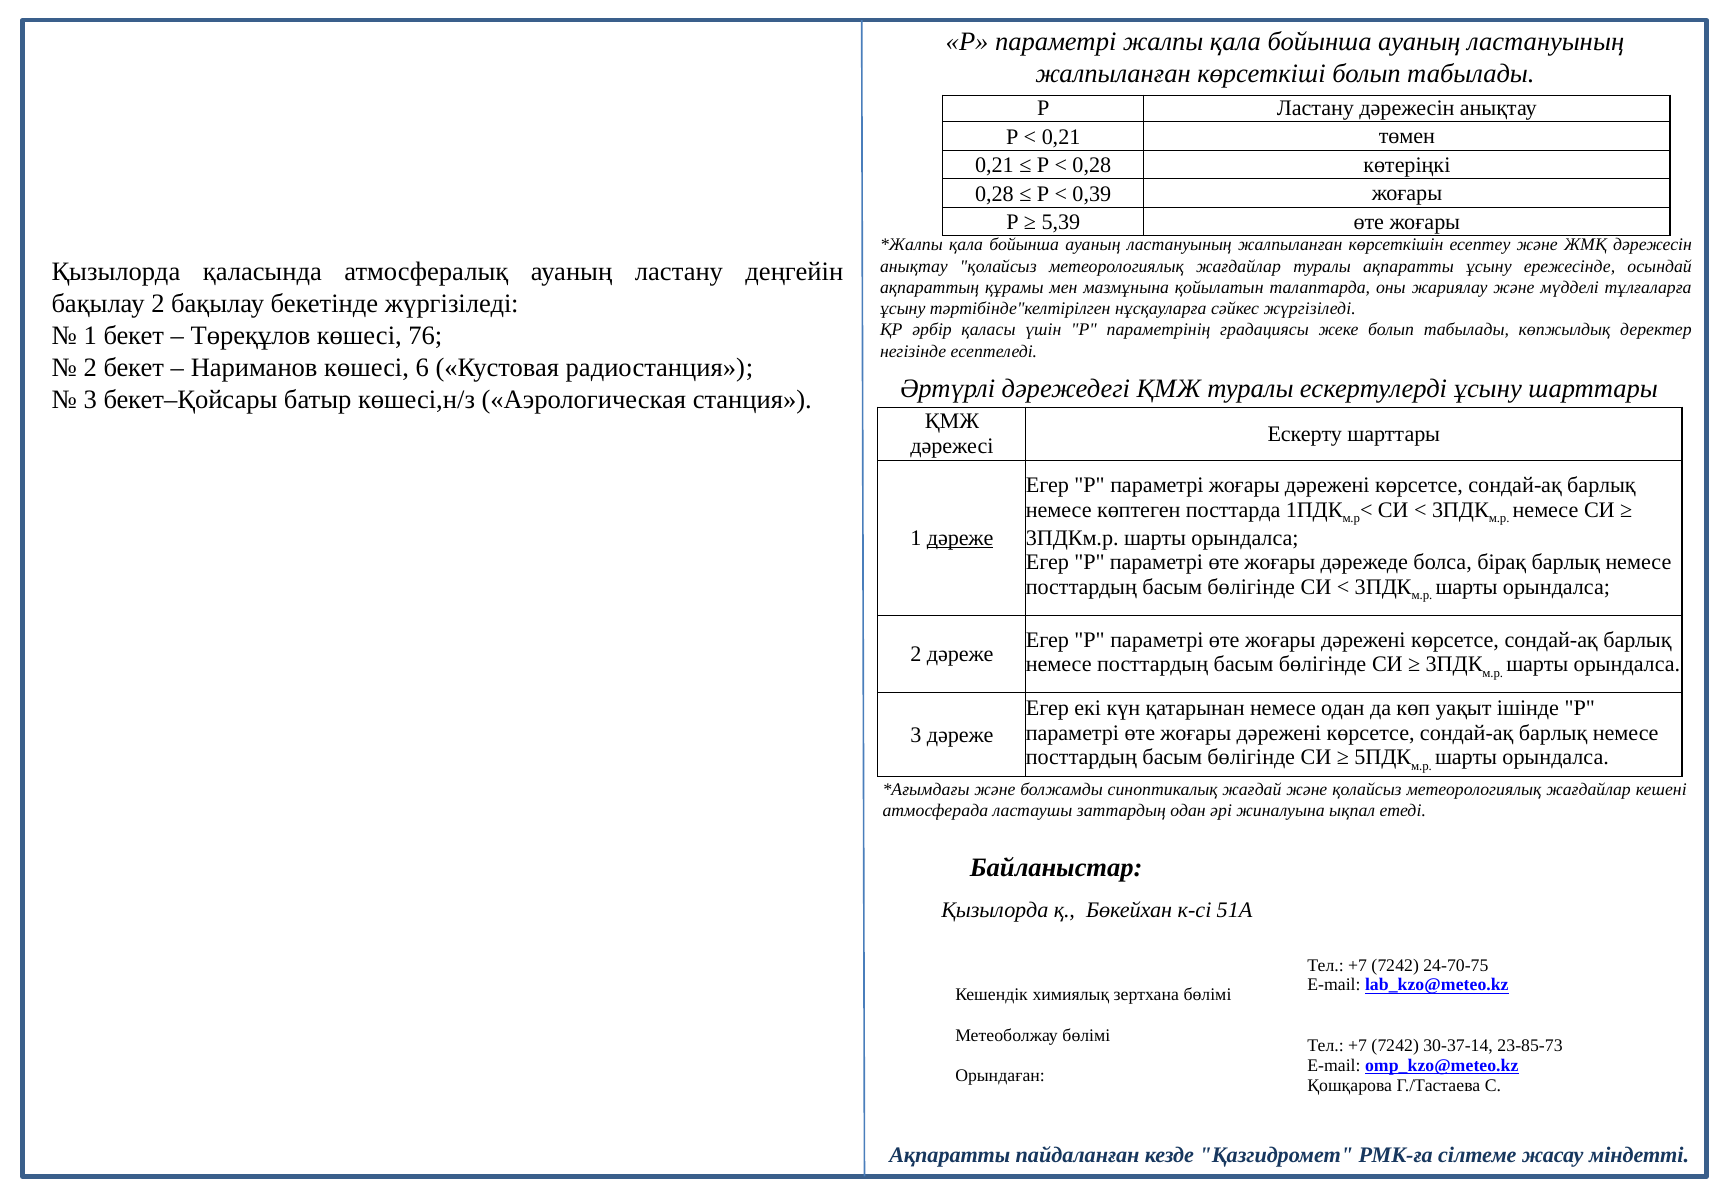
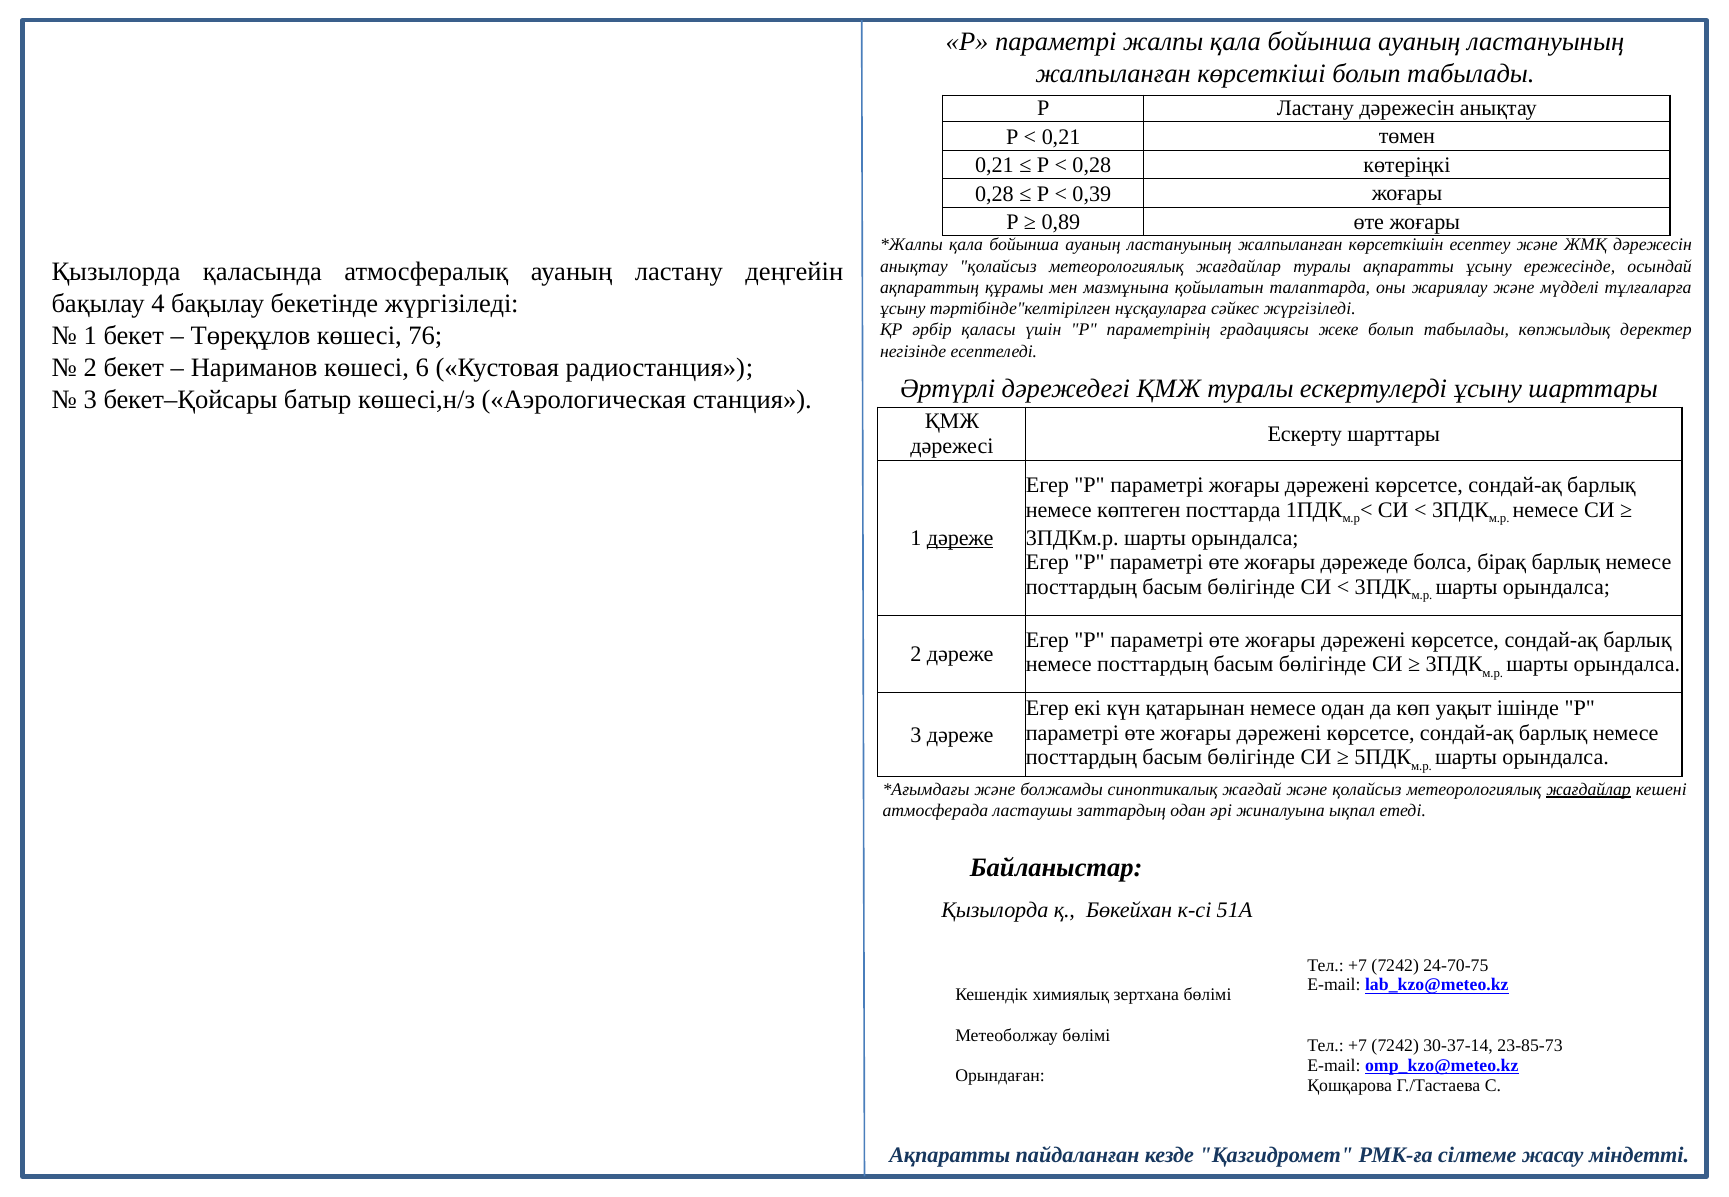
5,39: 5,39 -> 0,89
бақылау 2: 2 -> 4
жағдайлар at (1589, 789) underline: none -> present
